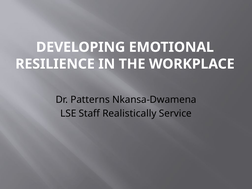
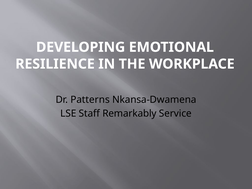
Realistically: Realistically -> Remarkably
